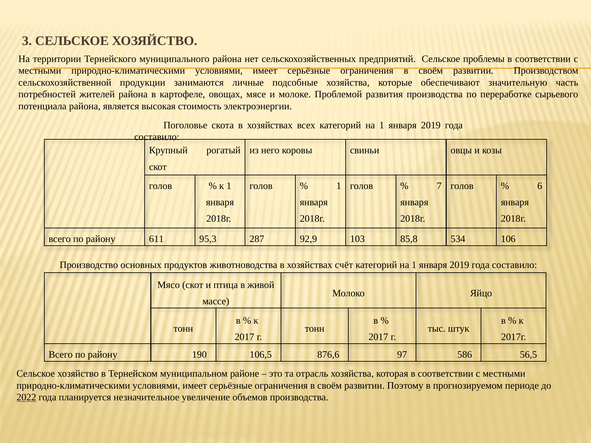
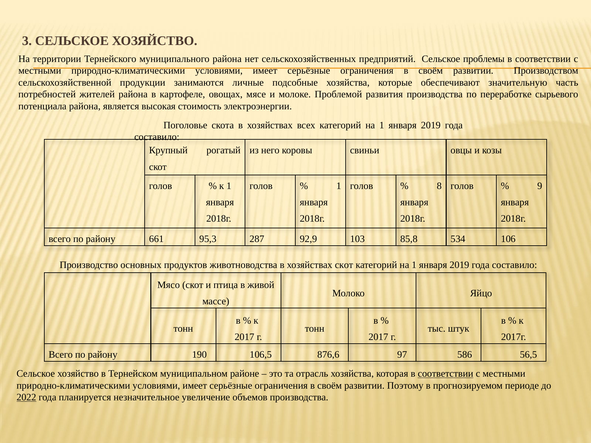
7: 7 -> 8
6: 6 -> 9
611: 611 -> 661
хозяйствах счёт: счёт -> скот
соответствии at (446, 374) underline: none -> present
